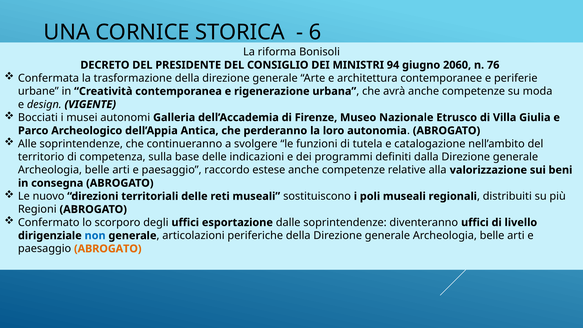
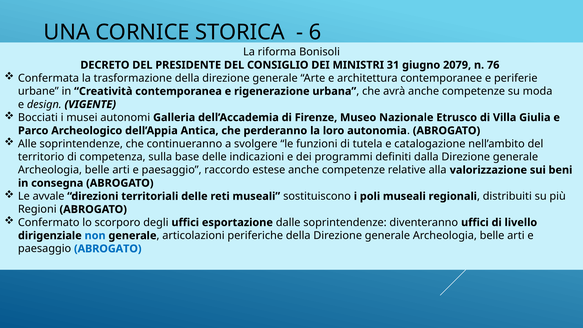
94: 94 -> 31
2060: 2060 -> 2079
nuovo: nuovo -> avvale
ABROGATO at (108, 249) colour: orange -> blue
